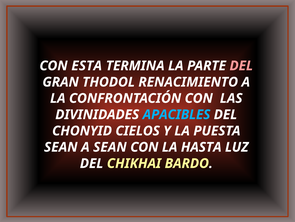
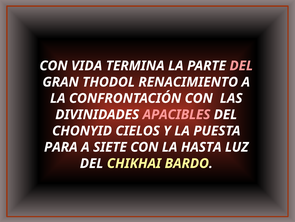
ESTA: ESTA -> VIDA
APACIBLES colour: light blue -> pink
SEAN at (61, 147): SEAN -> PARA
A SEAN: SEAN -> SIETE
